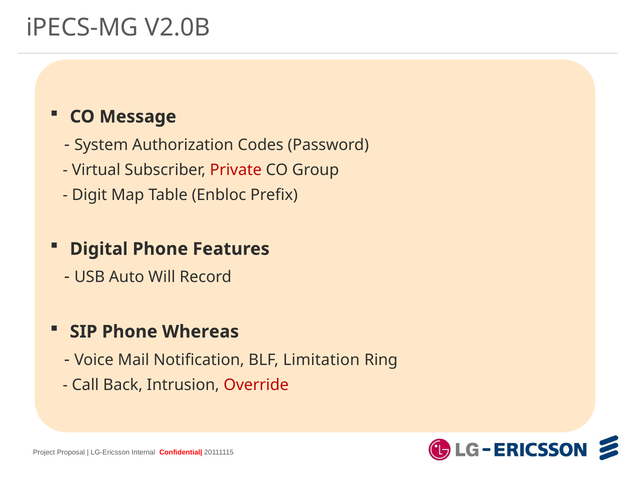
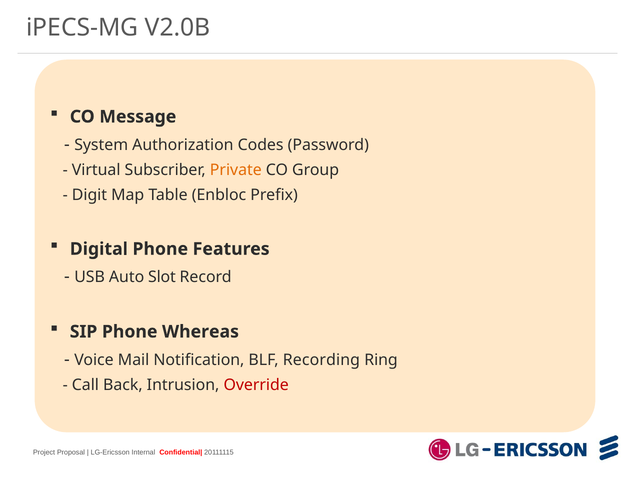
Private colour: red -> orange
Will: Will -> Slot
Limitation: Limitation -> Recording
